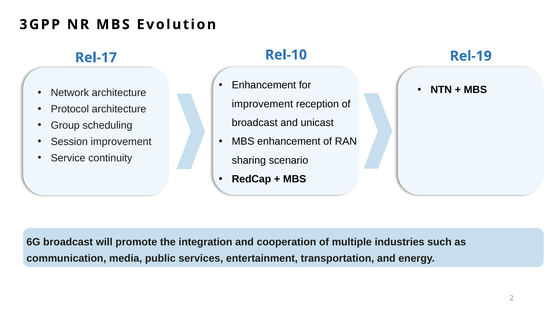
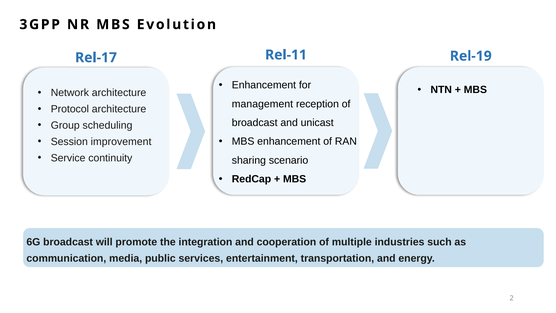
Rel-10: Rel-10 -> Rel-11
improvement at (262, 104): improvement -> management
